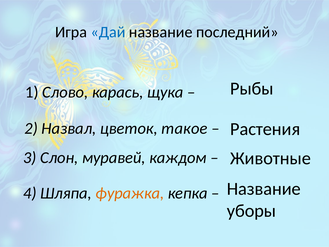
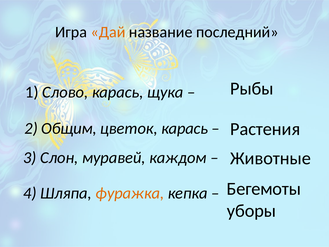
Дай colour: blue -> orange
Назвал: Назвал -> Общим
цветок такое: такое -> карась
Название at (264, 189): Название -> Бегемоты
